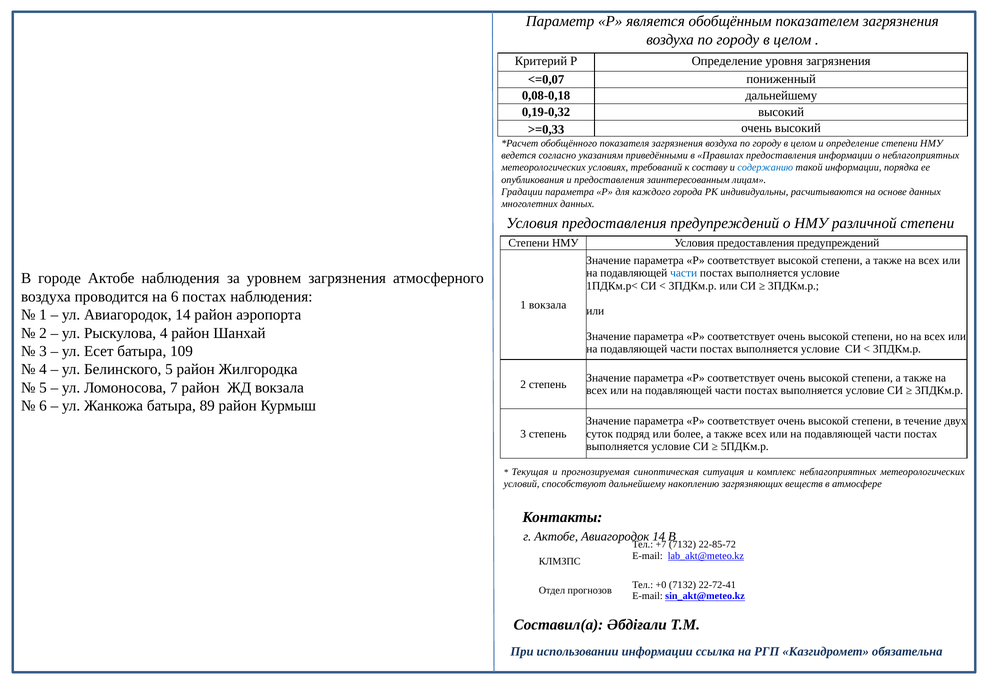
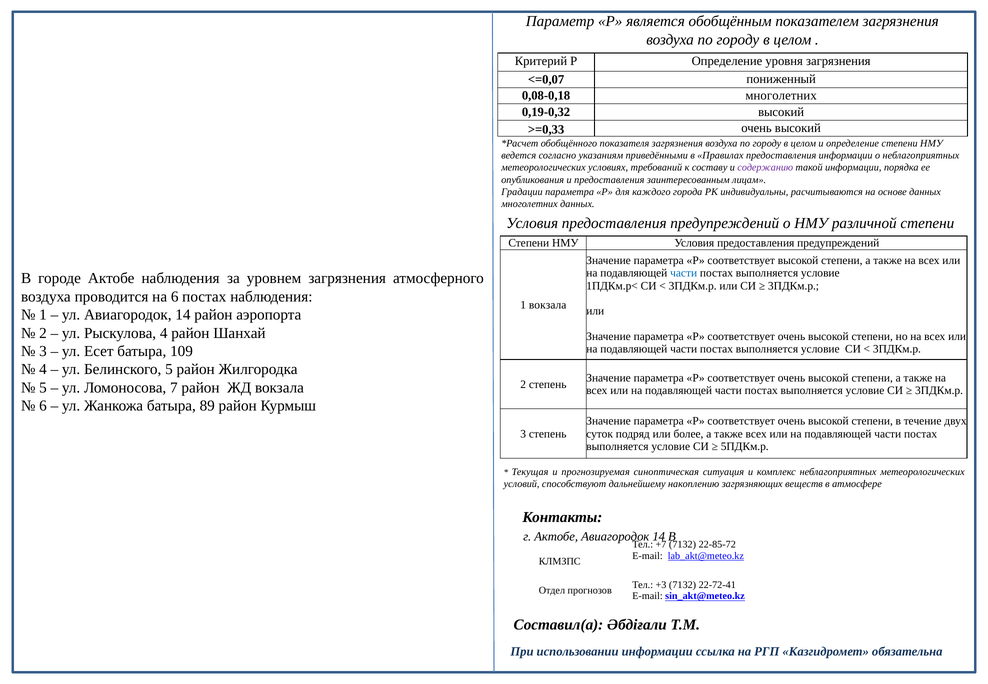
0,08-0,18 дальнейшему: дальнейшему -> многолетних
содержанию colour: blue -> purple
+0: +0 -> +3
